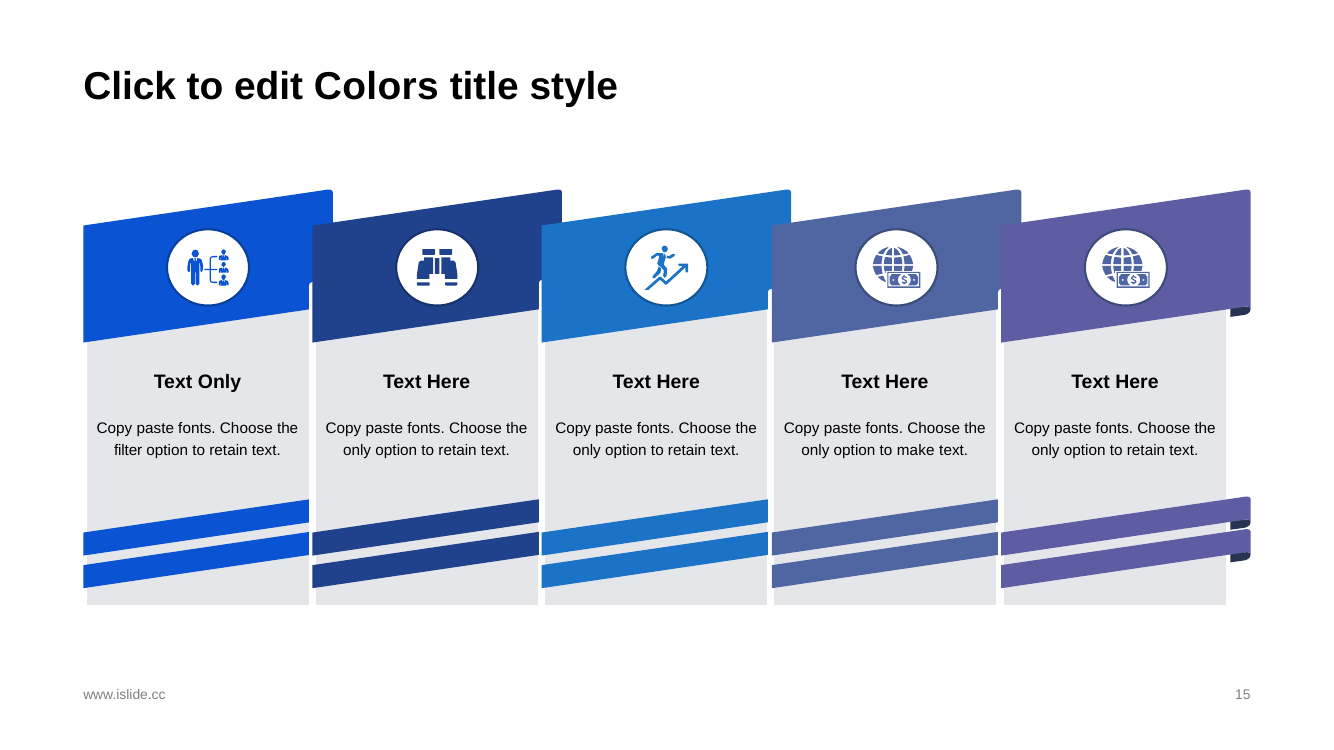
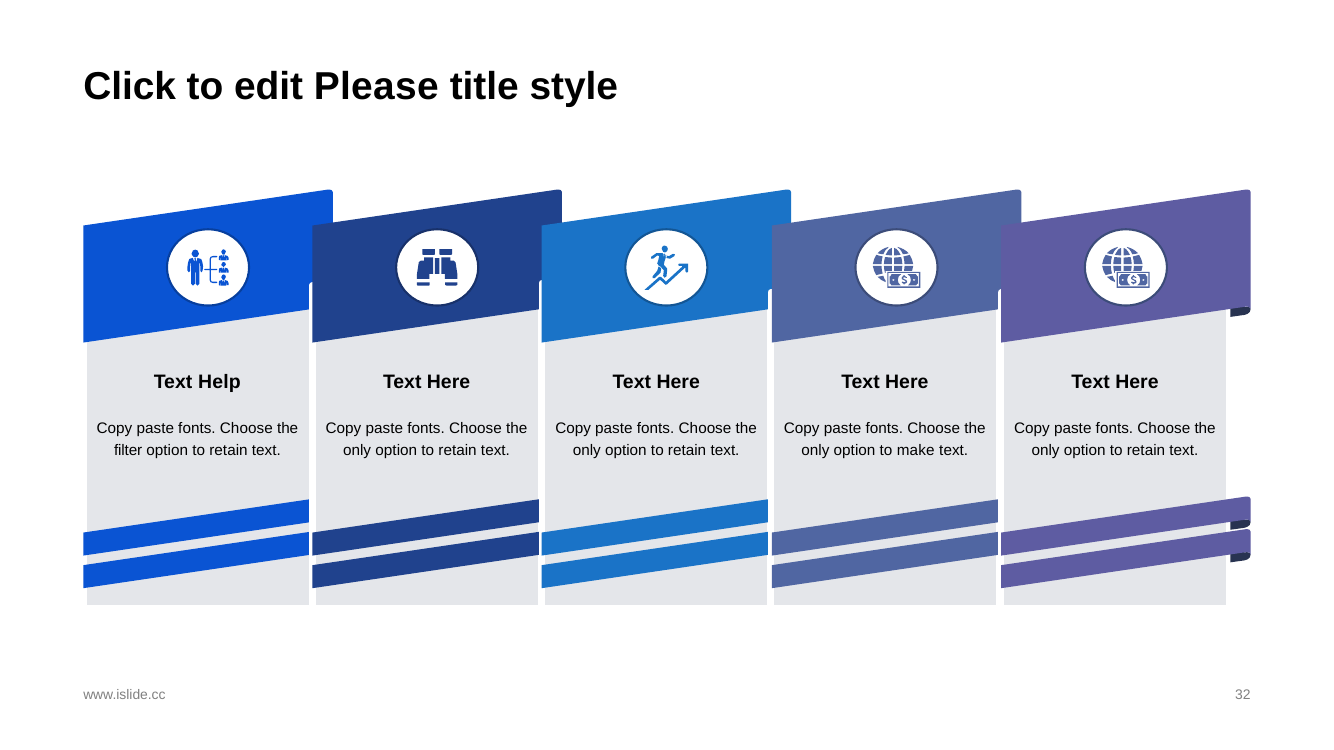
Colors: Colors -> Please
Text Only: Only -> Help
15: 15 -> 32
